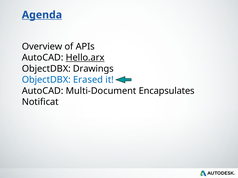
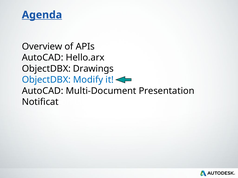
Hello.arx underline: present -> none
Erased: Erased -> Modify
Encapsulates: Encapsulates -> Presentation
